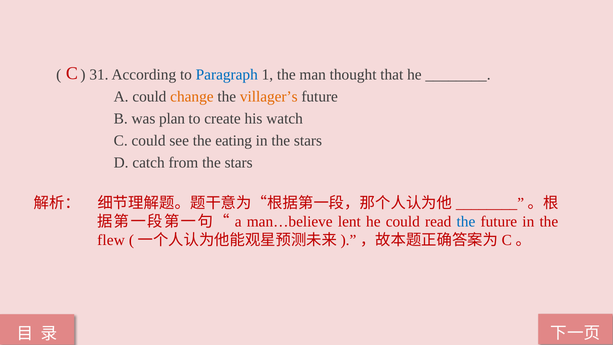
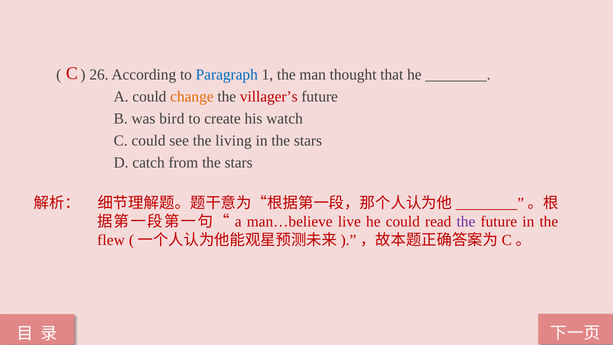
31: 31 -> 26
villager’s colour: orange -> red
plan: plan -> bird
eating: eating -> living
lent: lent -> live
the at (466, 222) colour: blue -> purple
